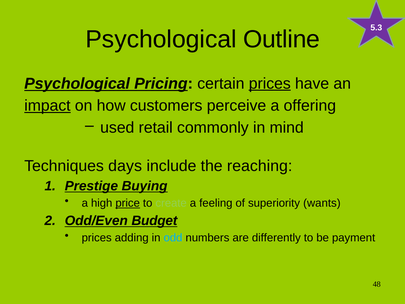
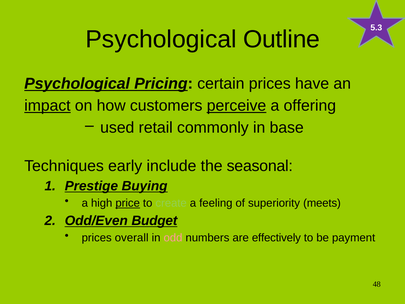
prices at (270, 83) underline: present -> none
perceive underline: none -> present
mind: mind -> base
days: days -> early
reaching: reaching -> seasonal
wants: wants -> meets
adding: adding -> overall
odd colour: light blue -> pink
differently: differently -> effectively
